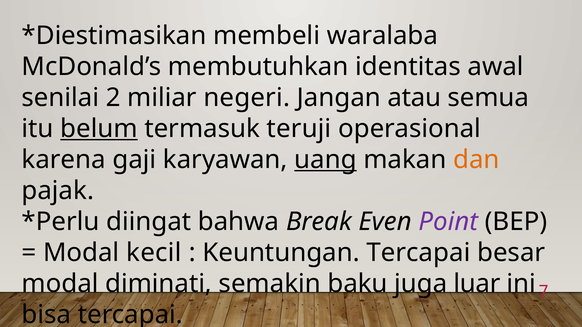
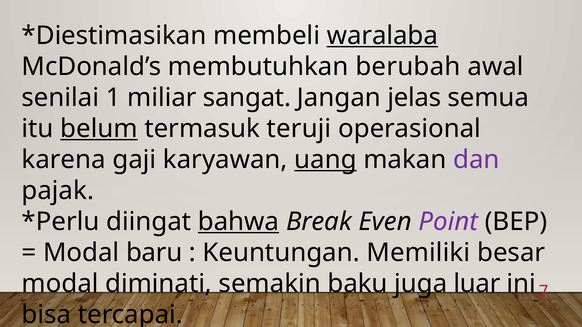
waralaba underline: none -> present
identitas: identitas -> berubah
2: 2 -> 1
negeri: negeri -> sangat
atau: atau -> jelas
dan colour: orange -> purple
bahwa underline: none -> present
kecil: kecil -> baru
Keuntungan Tercapai: Tercapai -> Memiliki
